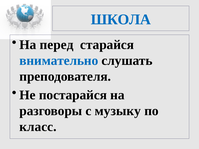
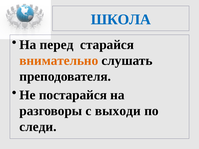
внимательно colour: blue -> orange
музыку: музыку -> выходи
класс: класс -> следи
